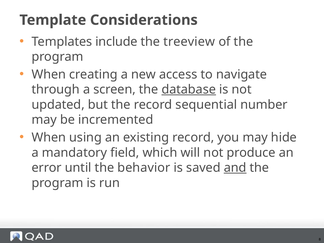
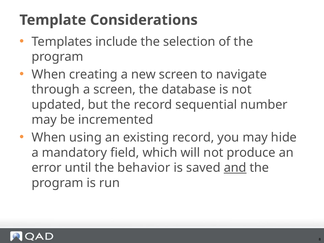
treeview: treeview -> selection
new access: access -> screen
database underline: present -> none
